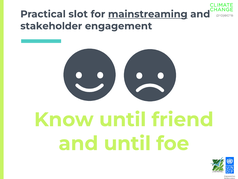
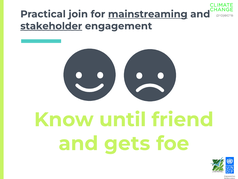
slot: slot -> join
stakeholder underline: none -> present
and until: until -> gets
